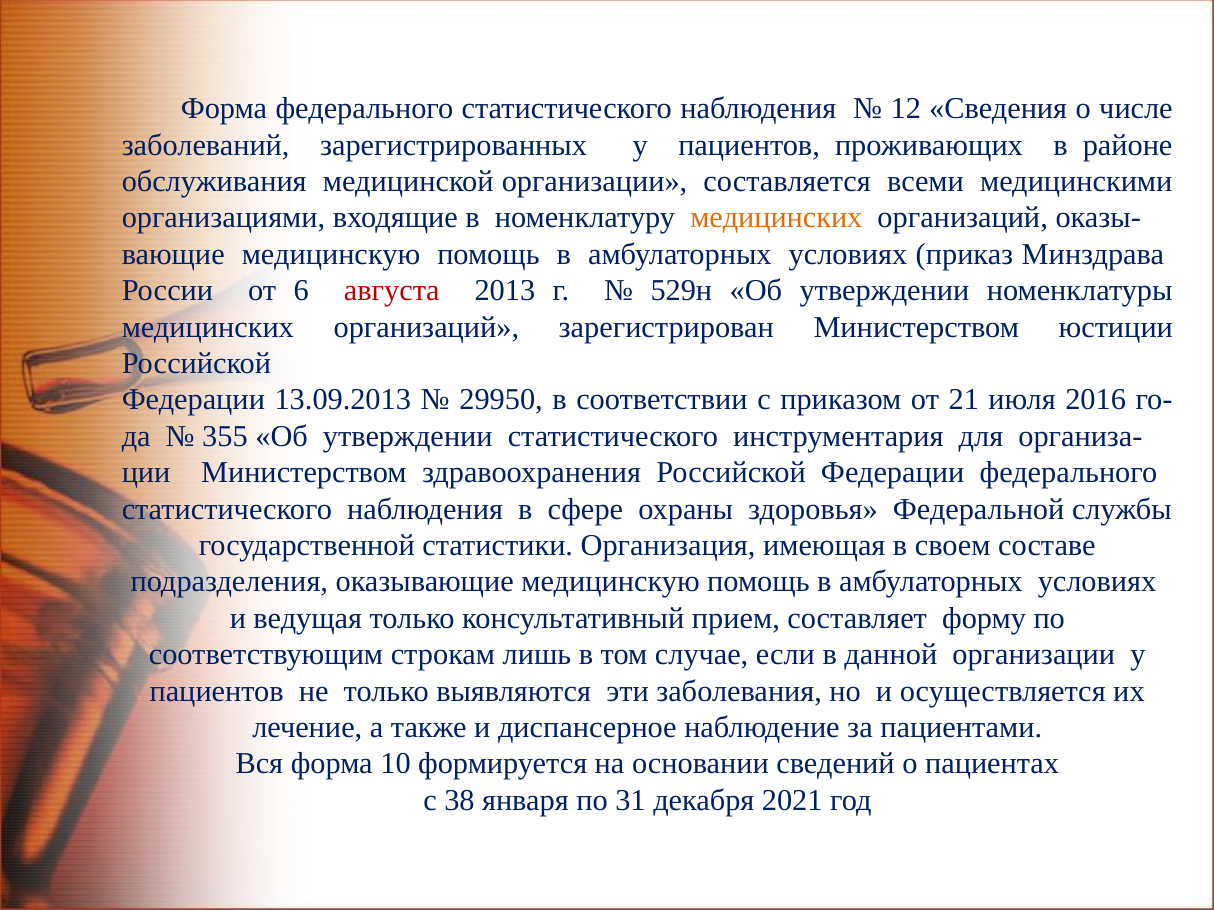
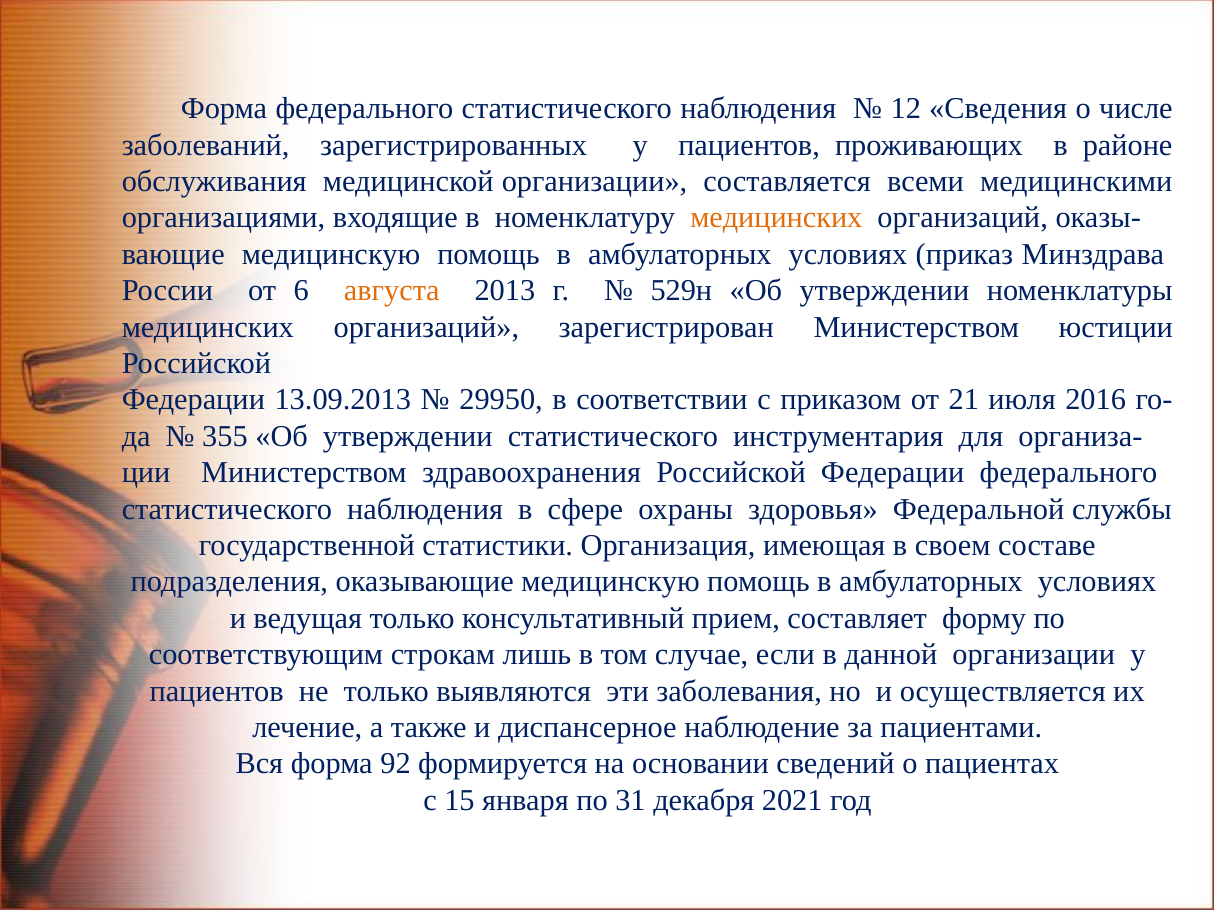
августа colour: red -> orange
10: 10 -> 92
38: 38 -> 15
